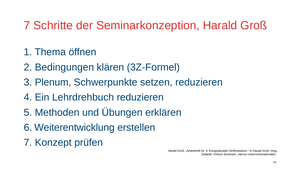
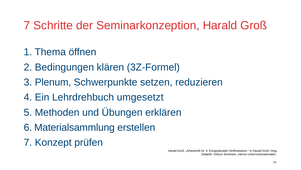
Lehrdrehbuch reduzieren: reduzieren -> umgesetzt
Weiterentwicklung: Weiterentwicklung -> Materialsammlung
